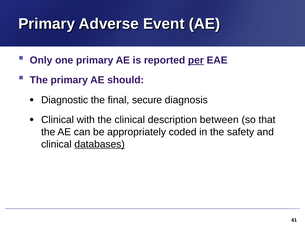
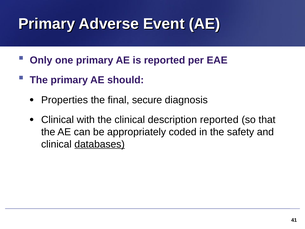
per underline: present -> none
Diagnostic: Diagnostic -> Properties
description between: between -> reported
